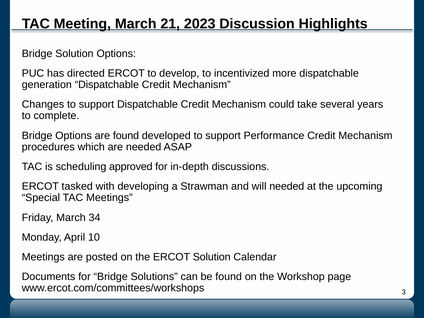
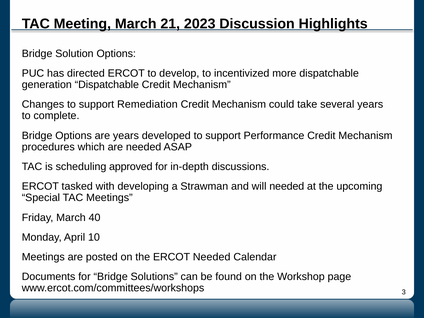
support Dispatchable: Dispatchable -> Remediation
are found: found -> years
34: 34 -> 40
ERCOT Solution: Solution -> Needed
